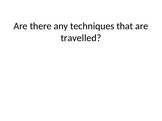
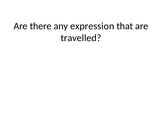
techniques: techniques -> expression
